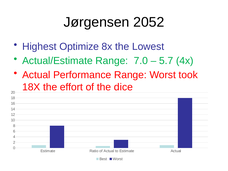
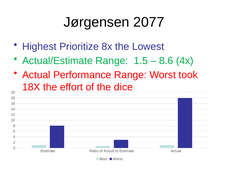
2052: 2052 -> 2077
Optimize: Optimize -> Prioritize
7.0: 7.0 -> 1.5
5.7: 5.7 -> 8.6
